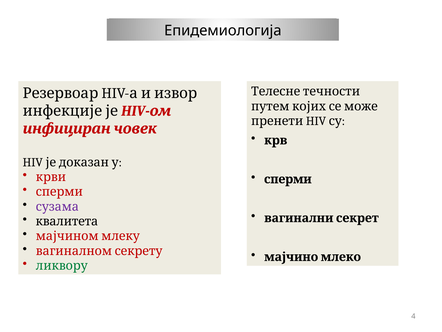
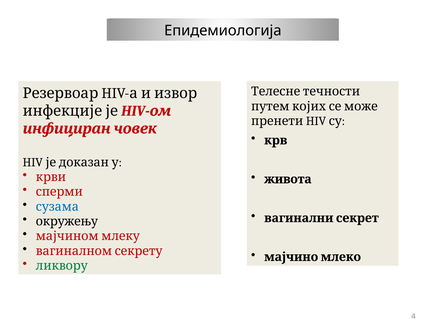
сперми at (288, 179): сперми -> живота
сузама colour: purple -> blue
квалитета: квалитета -> окружењу
